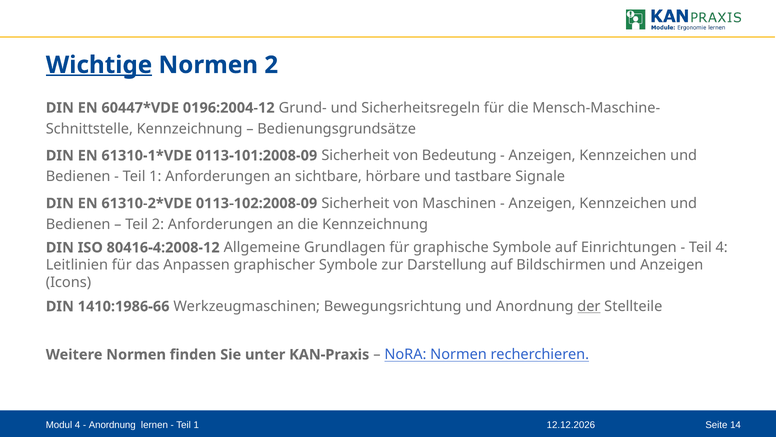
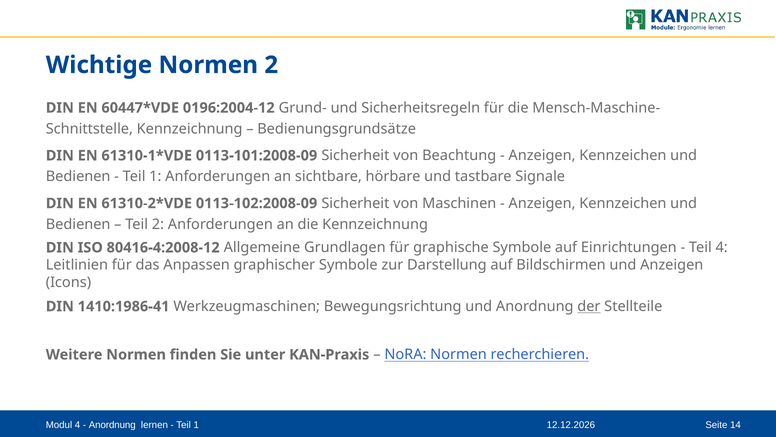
Wichtige underline: present -> none
Bedeutung: Bedeutung -> Beachtung
1410:1986-66: 1410:1986-66 -> 1410:1986-41
